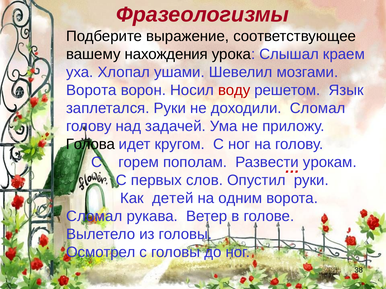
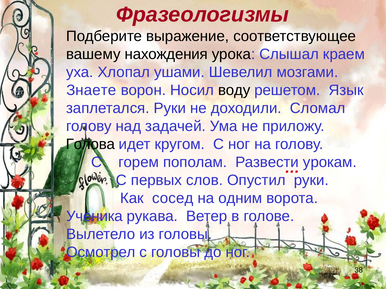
Ворота at (91, 90): Ворота -> Знаете
воду colour: red -> black
детей: детей -> сосед
Сломал at (94, 216): Сломал -> Ученика
